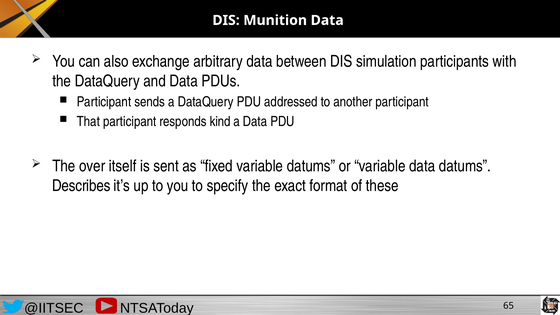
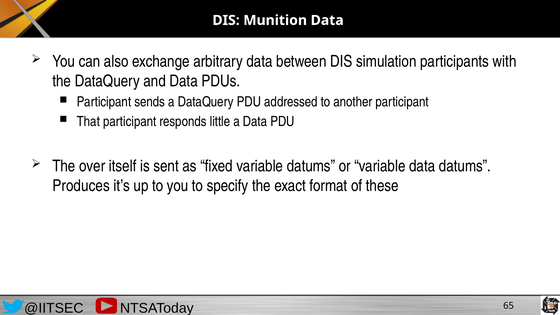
kind: kind -> little
Describes: Describes -> Produces
